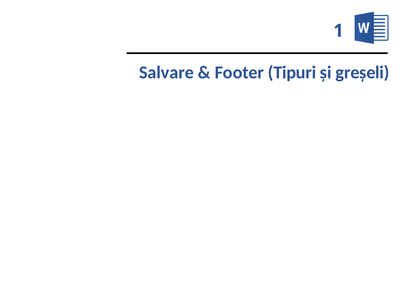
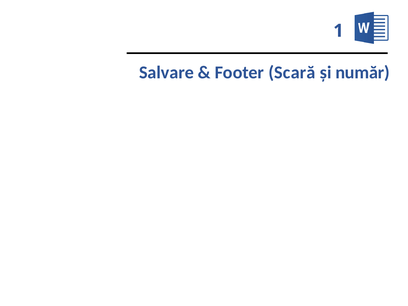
Tipuri: Tipuri -> Scară
greșeli: greșeli -> număr
